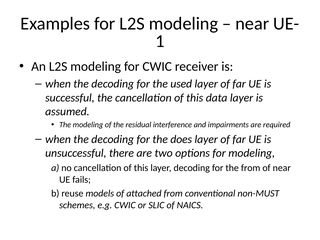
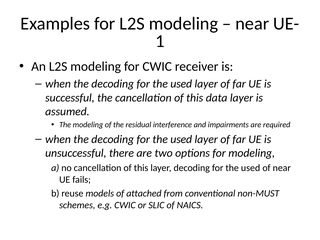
does at (181, 139): does -> used
from at (251, 168): from -> used
